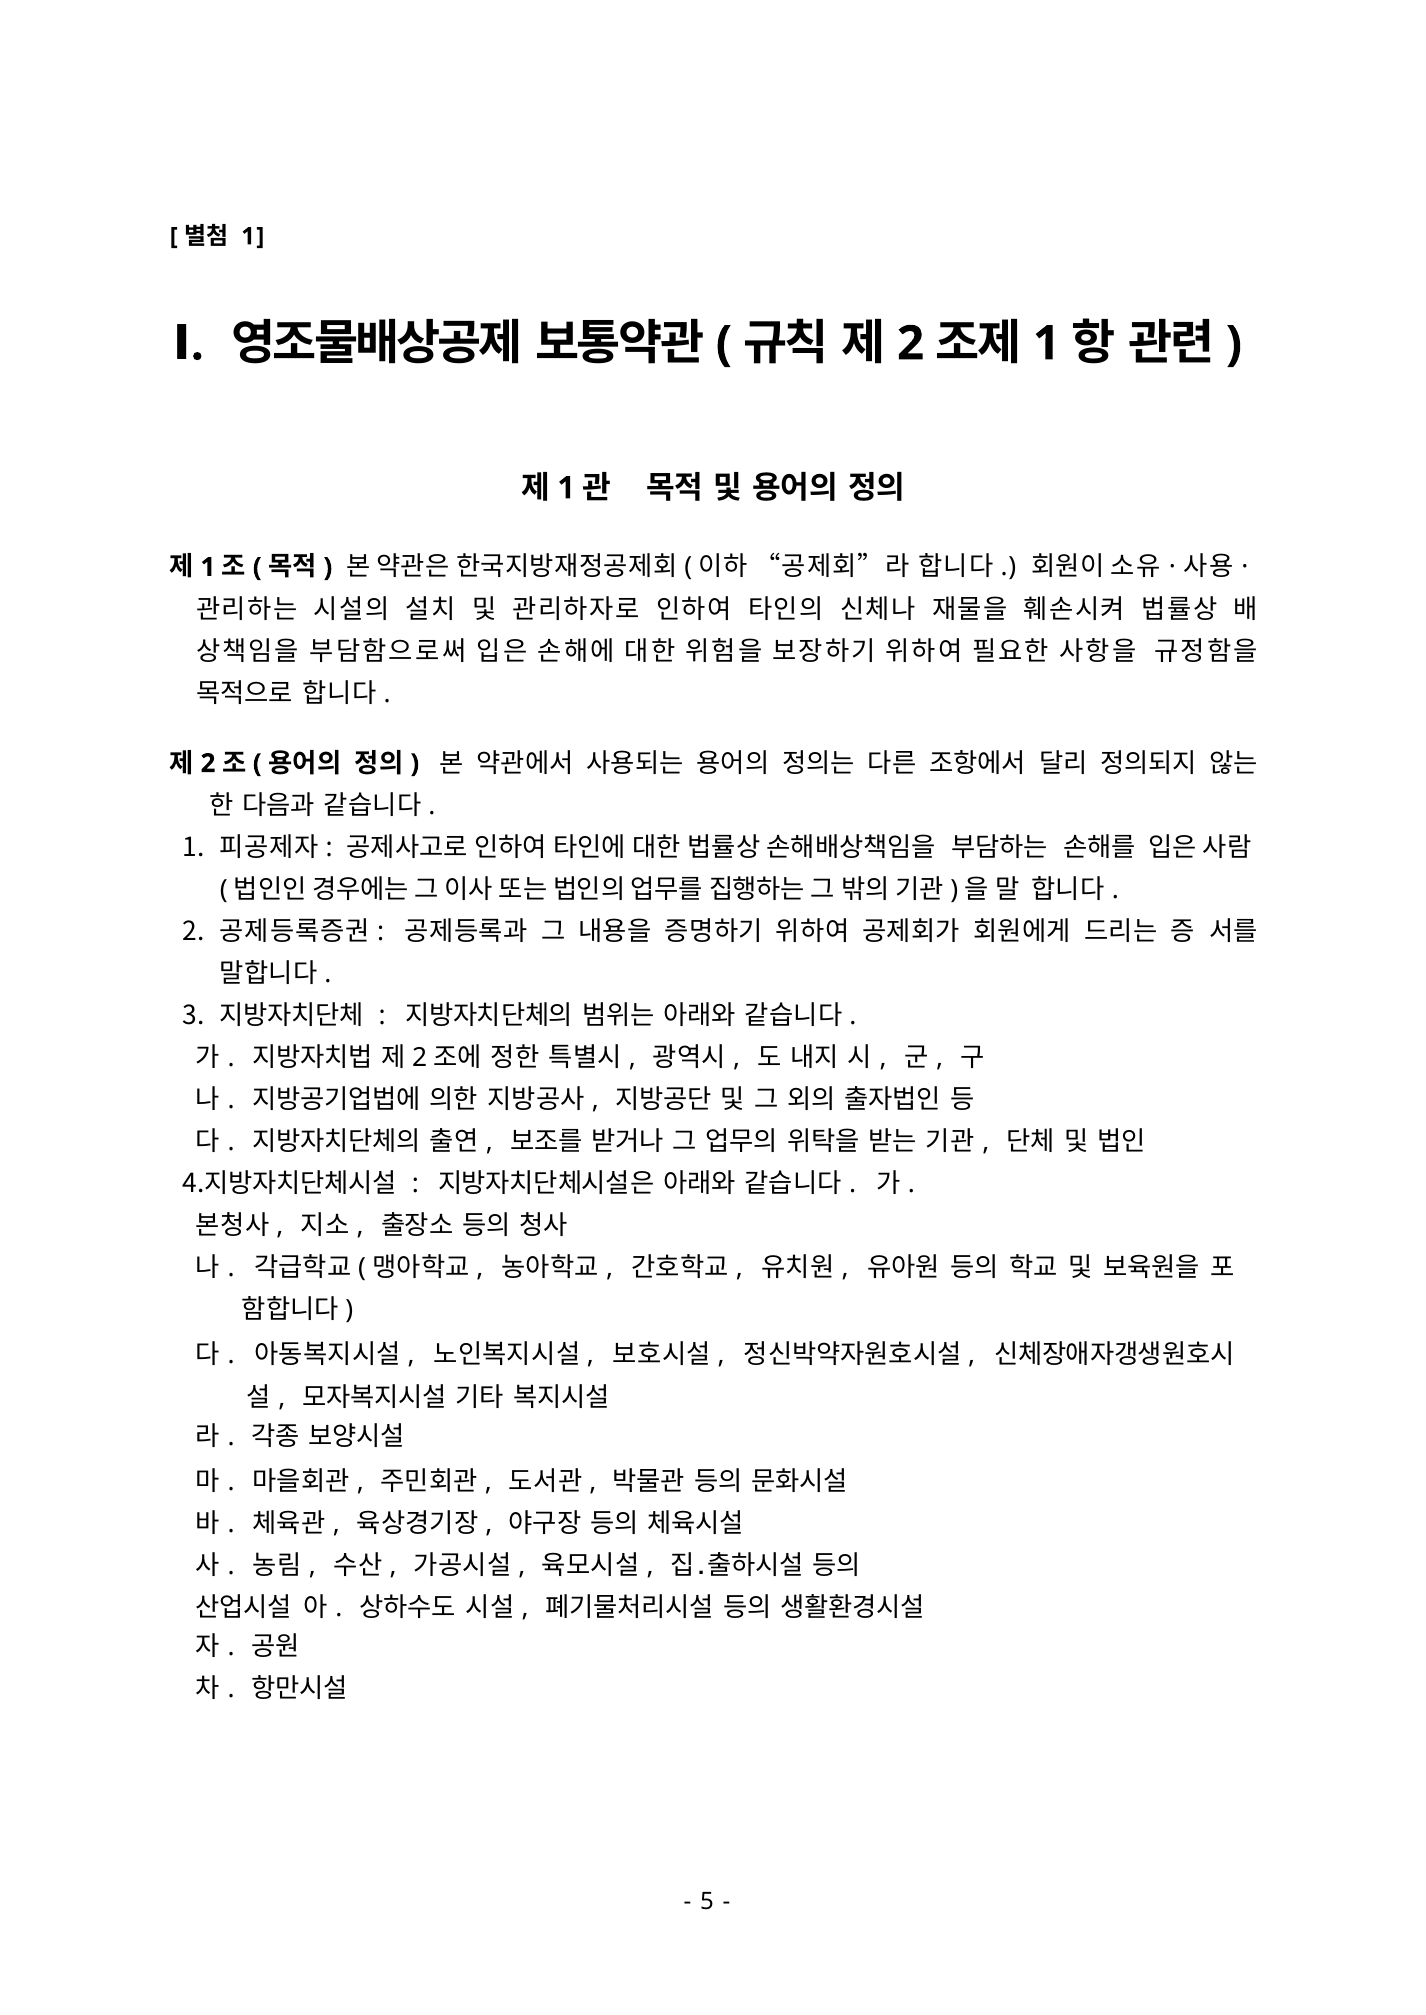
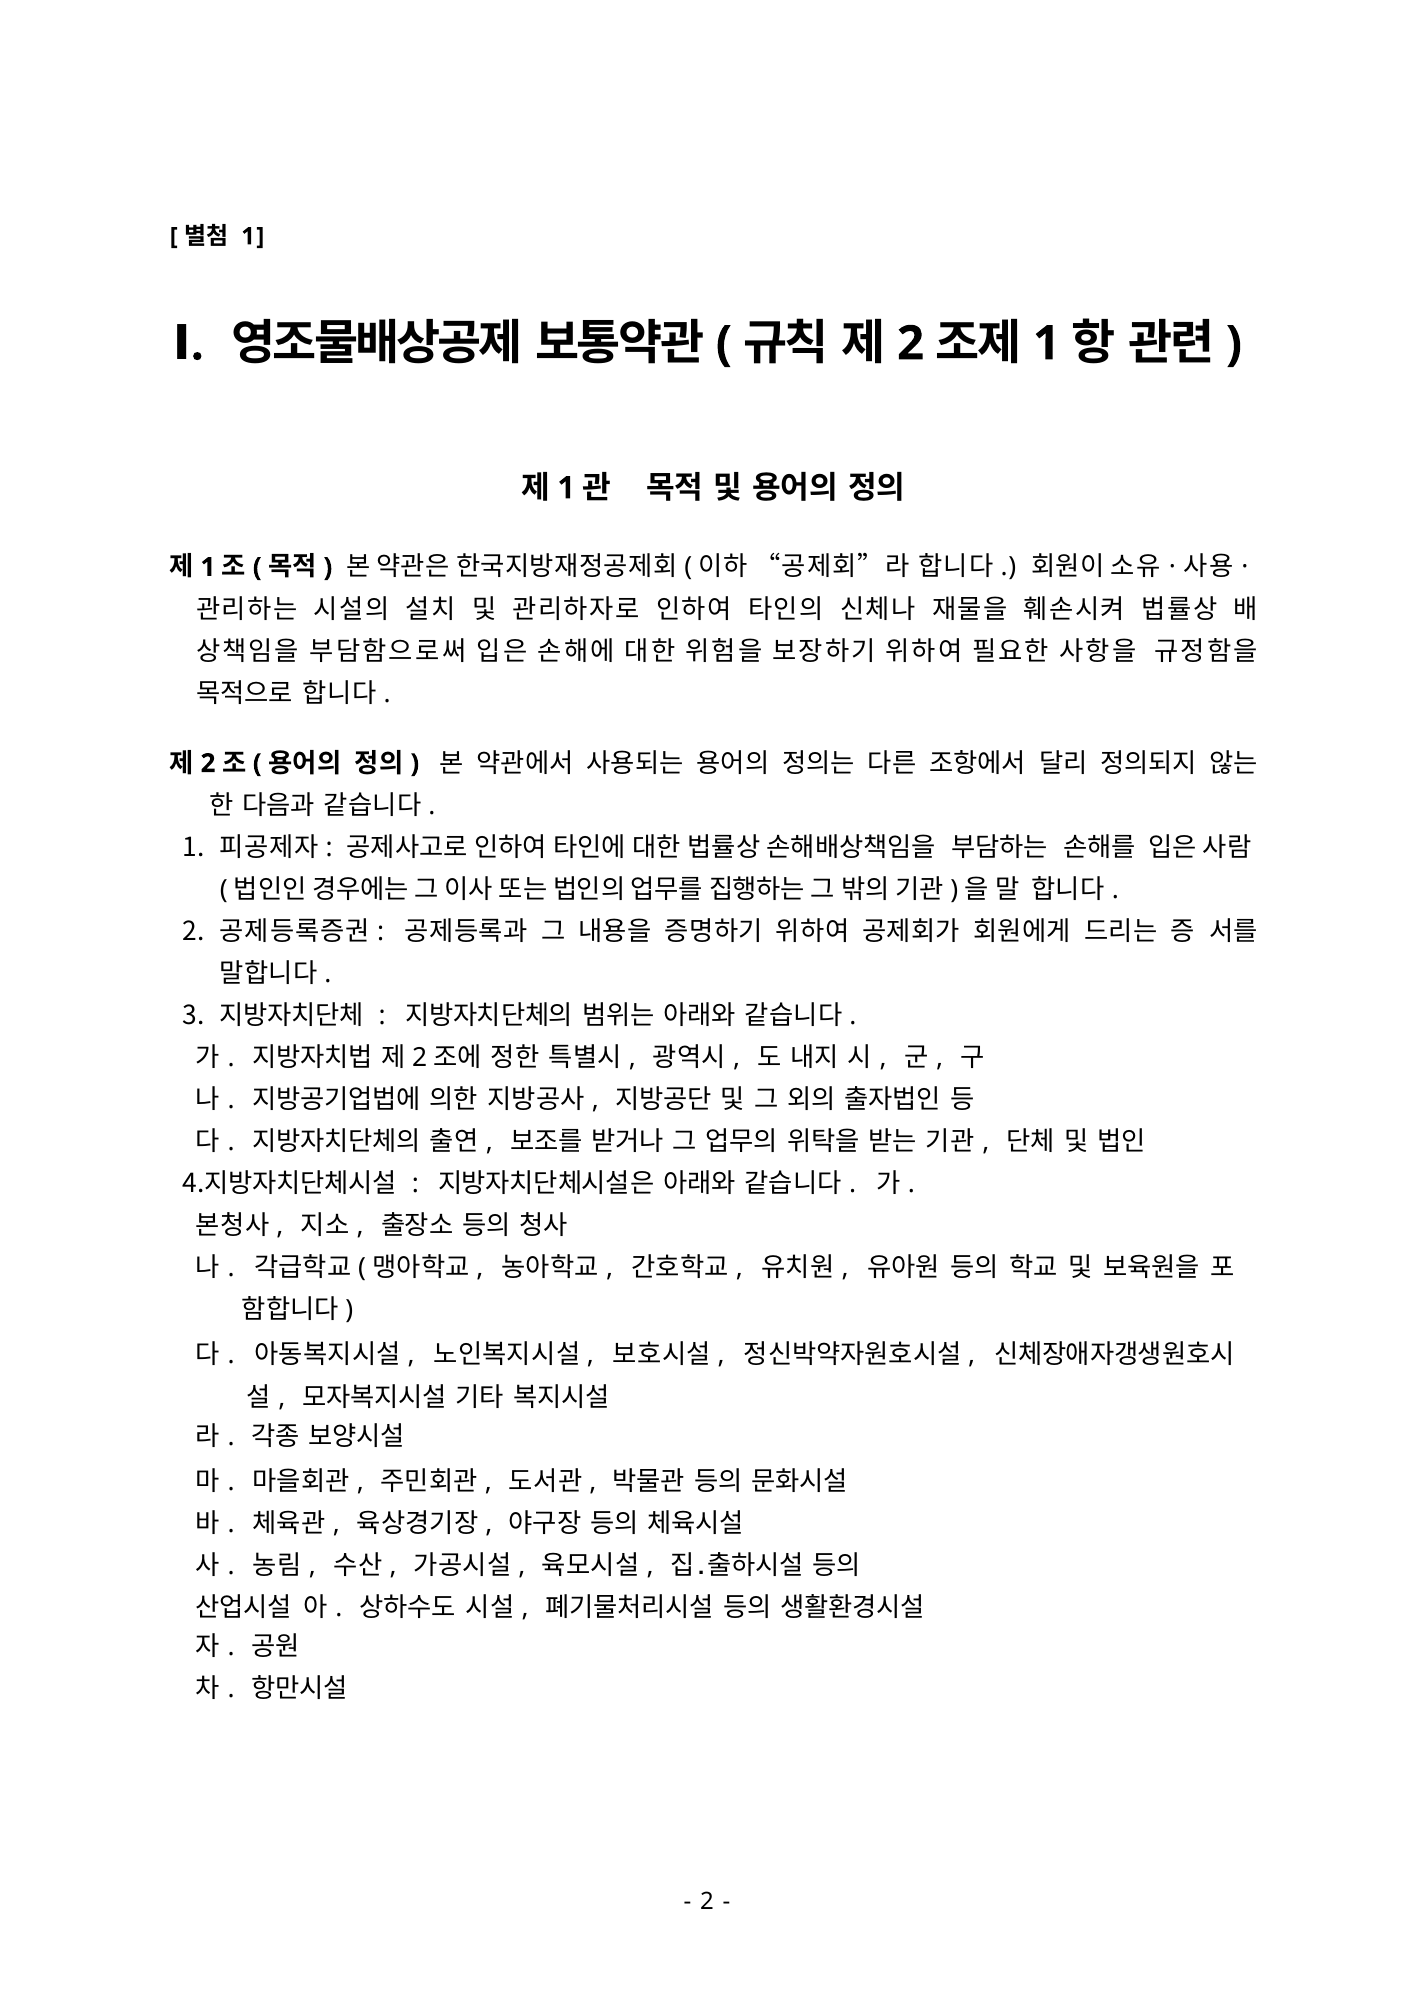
5 at (707, 1903): 5 -> 2
